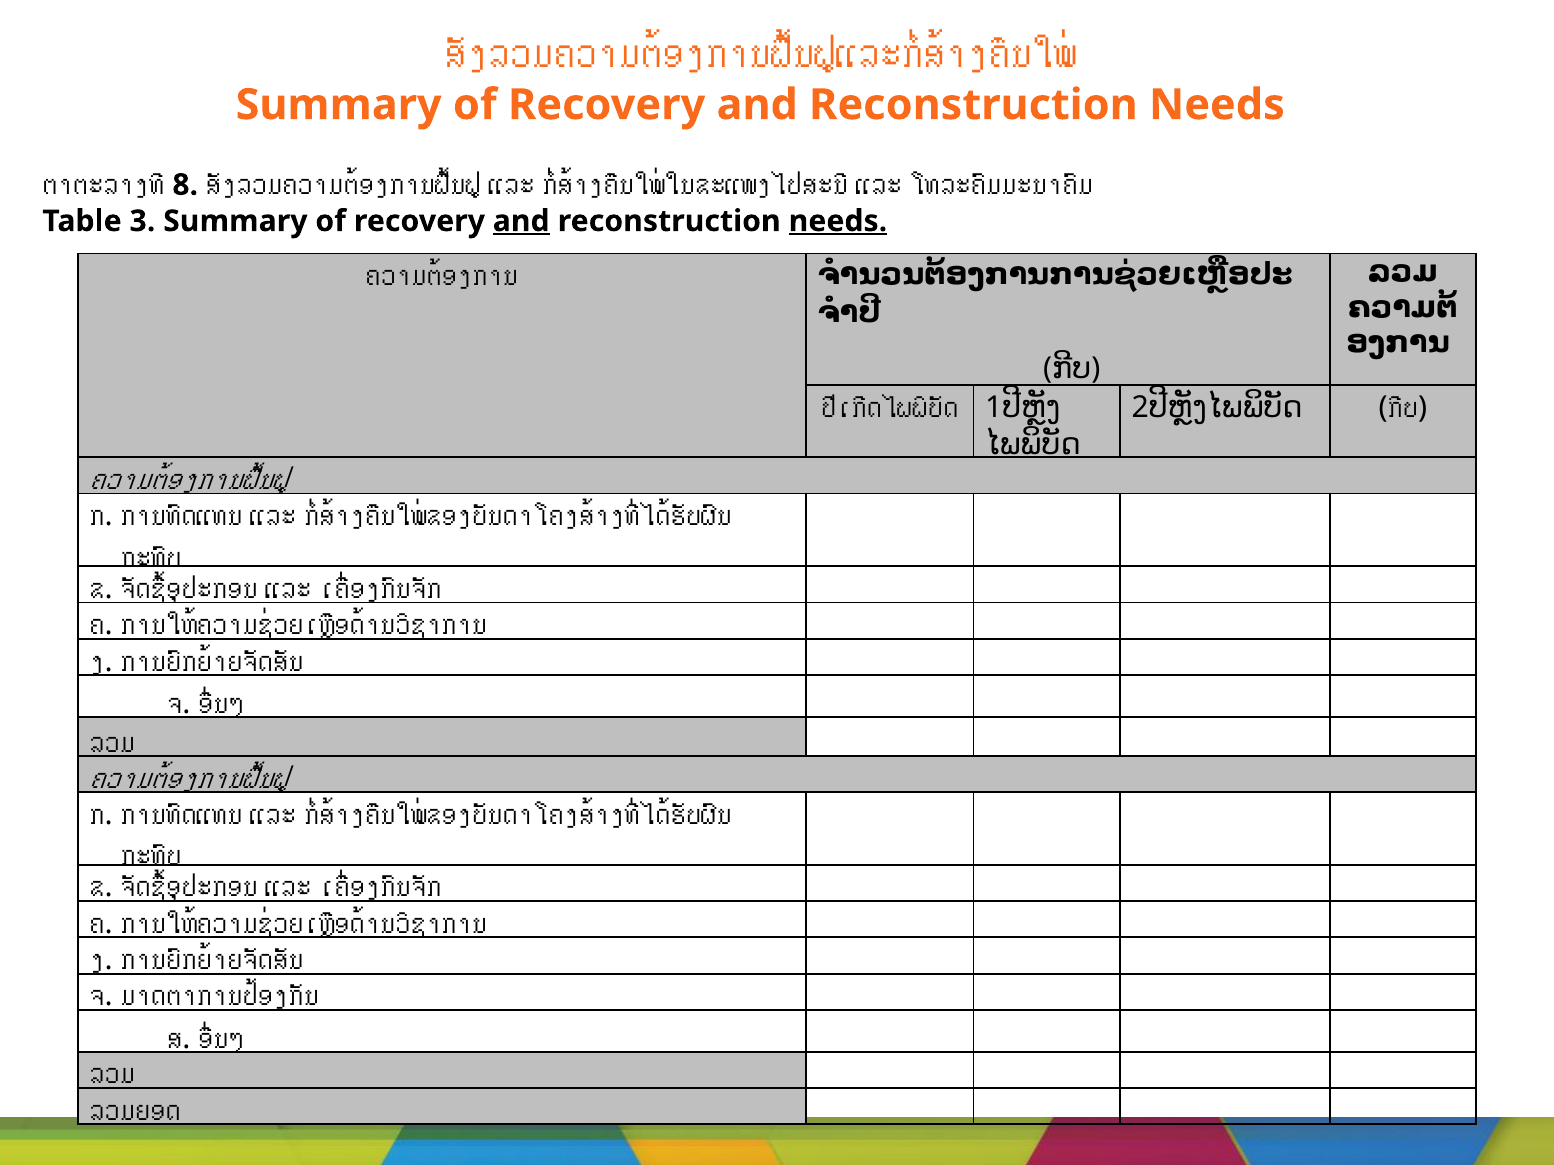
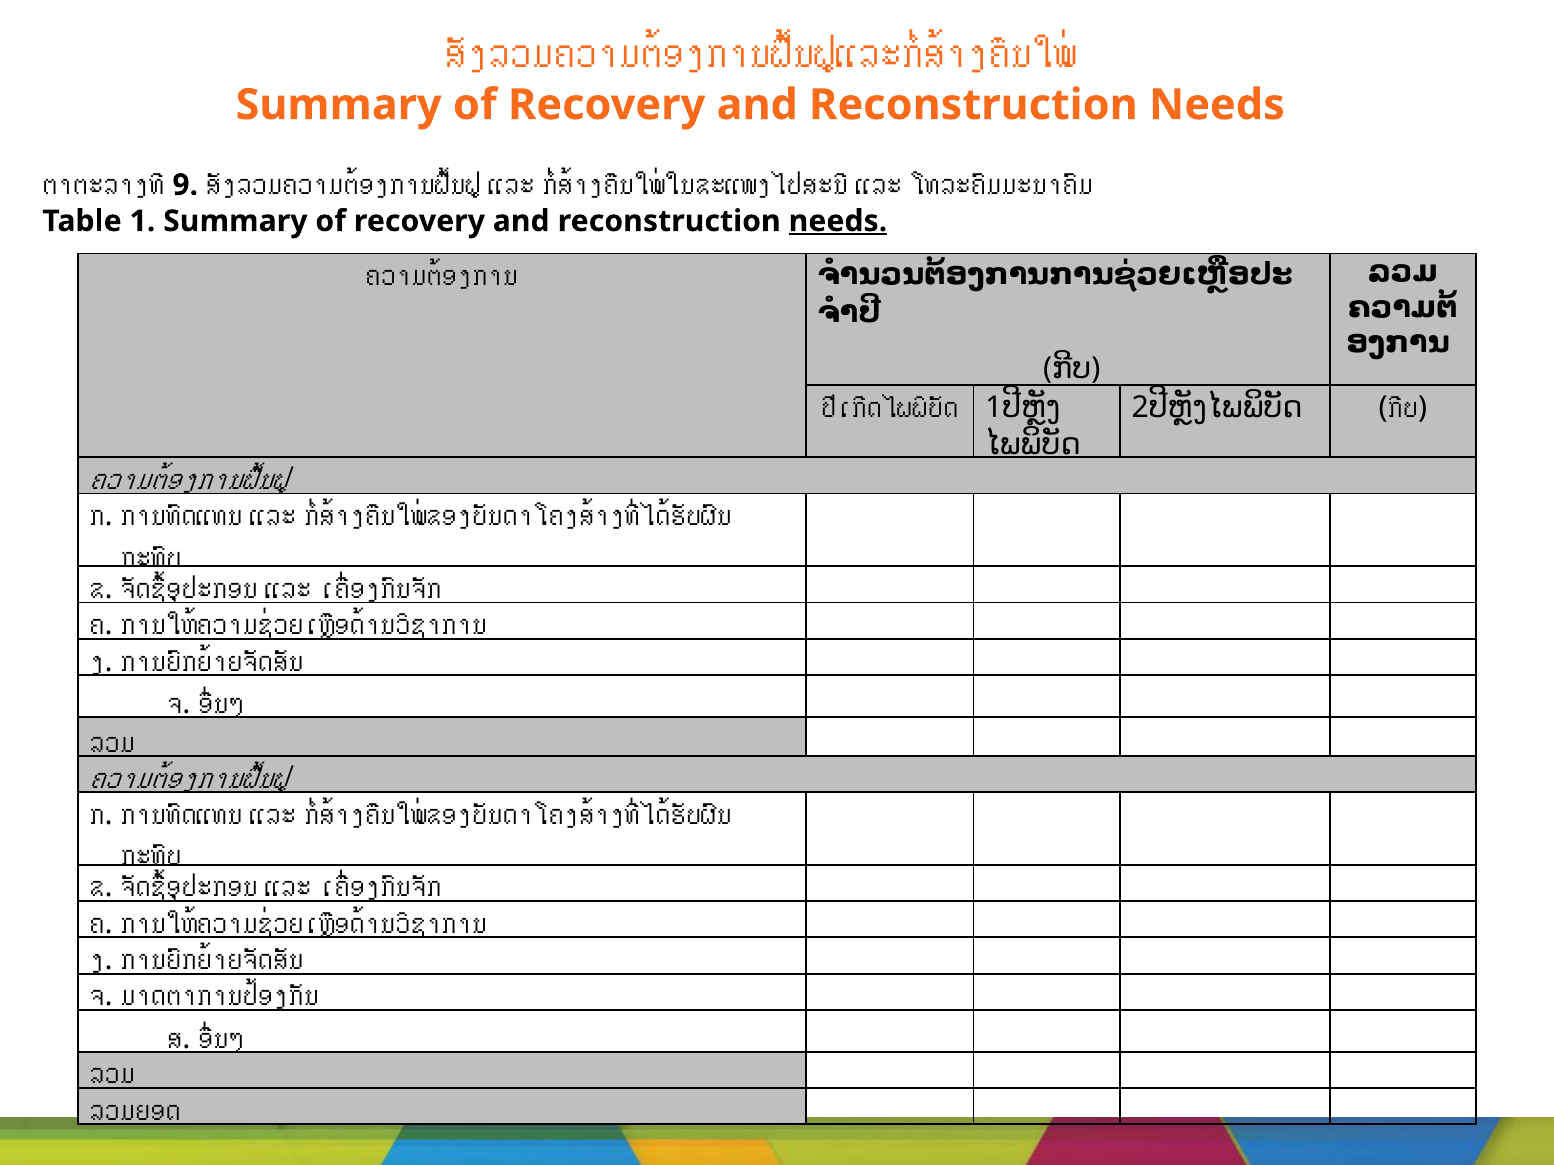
8: 8 -> 9
Table 3: 3 -> 1
and at (521, 221) underline: present -> none
